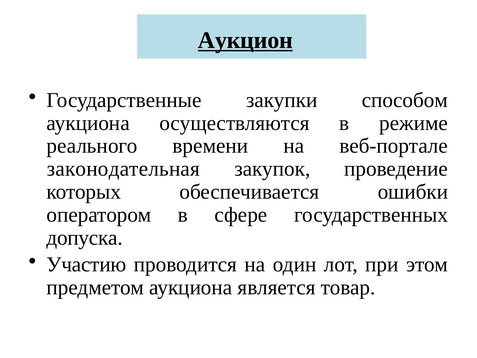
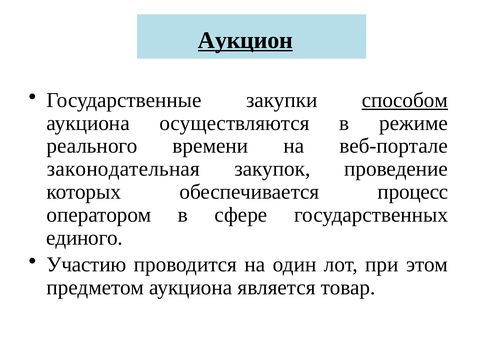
способом underline: none -> present
ошибки: ошибки -> процесс
допуска: допуска -> единого
